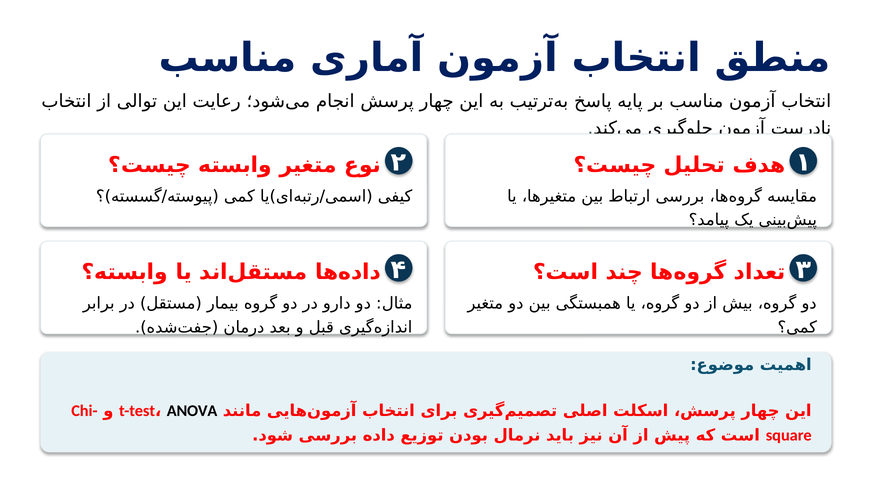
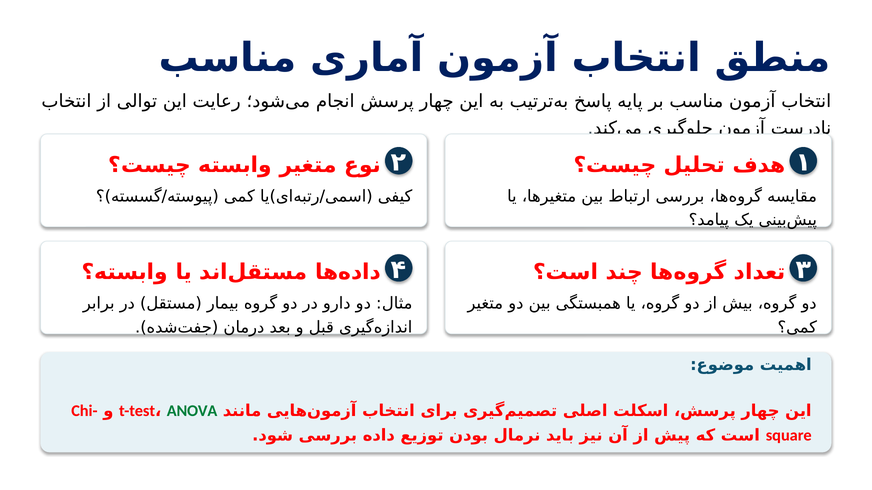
ANOVA colour: black -> green
